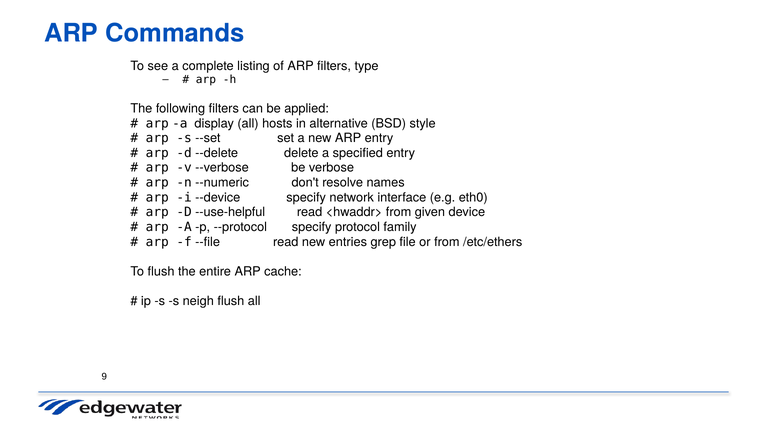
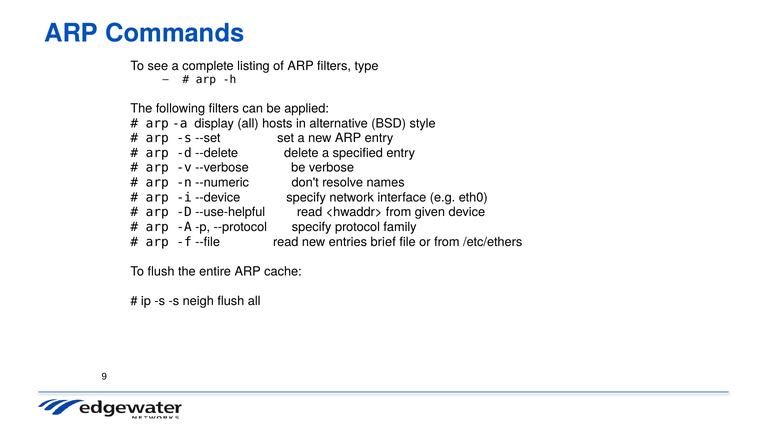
grep: grep -> brief
